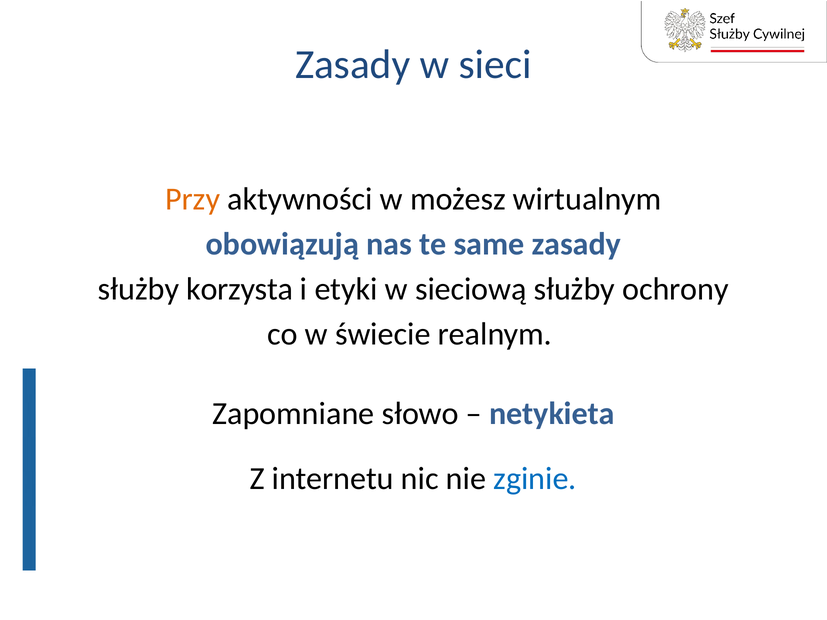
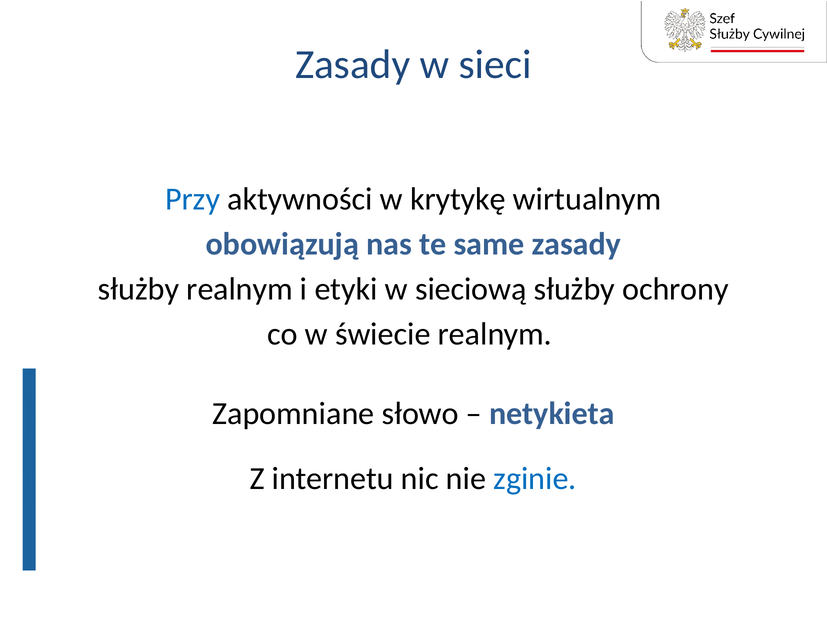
Przy colour: orange -> blue
możesz: możesz -> krytykę
służby korzysta: korzysta -> realnym
